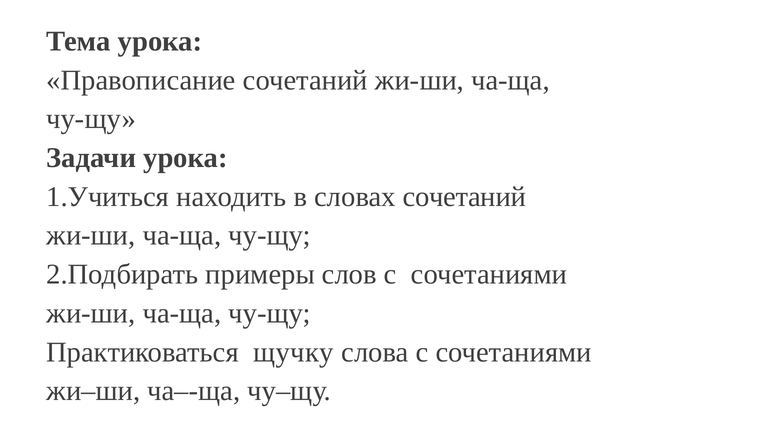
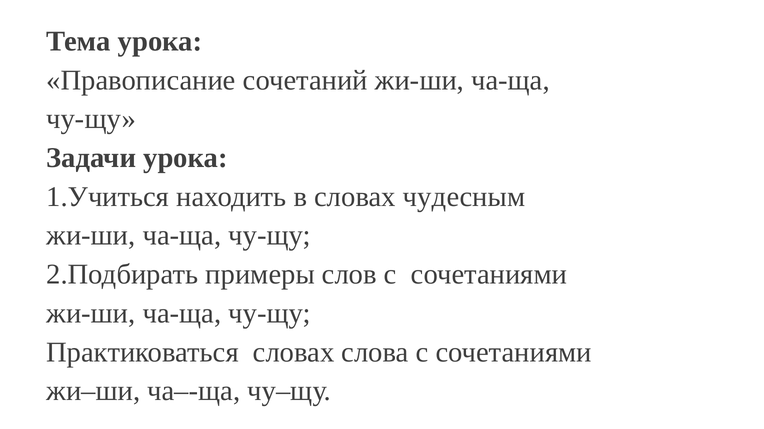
словах сочетаний: сочетаний -> чудесным
Практиковаться щучку: щучку -> словах
